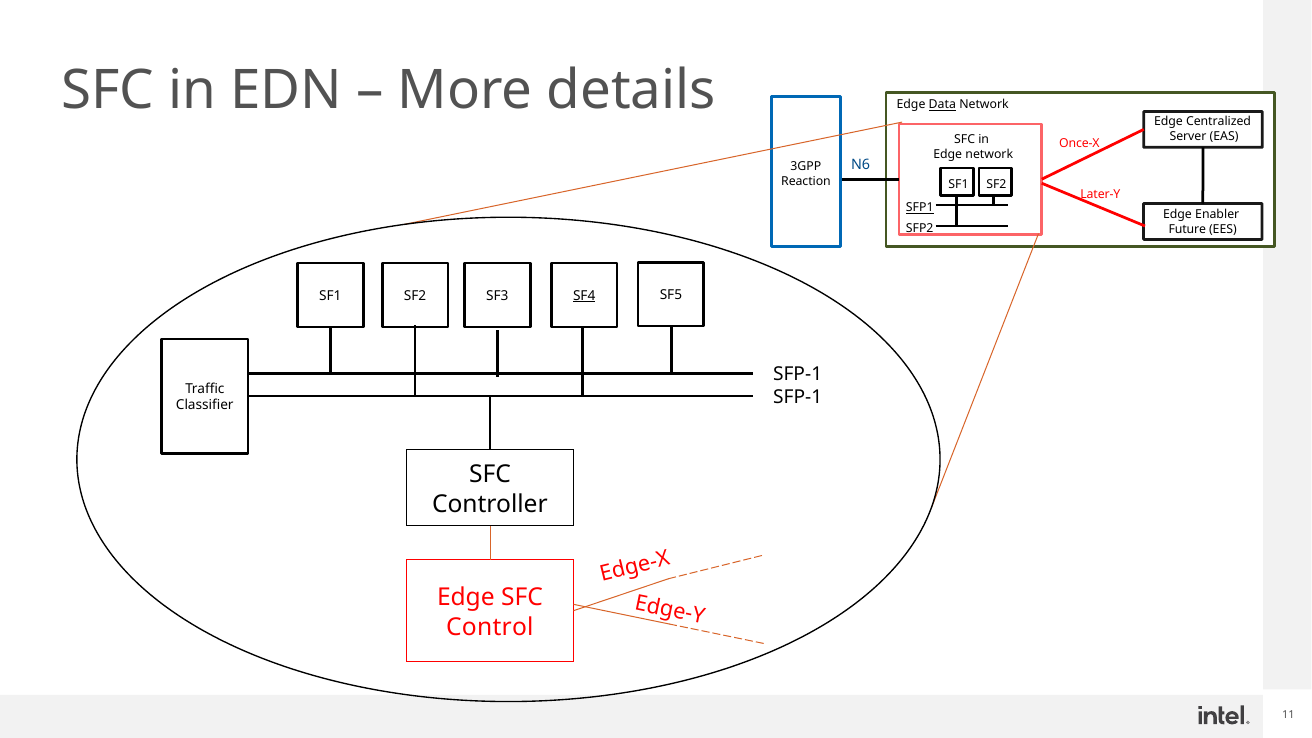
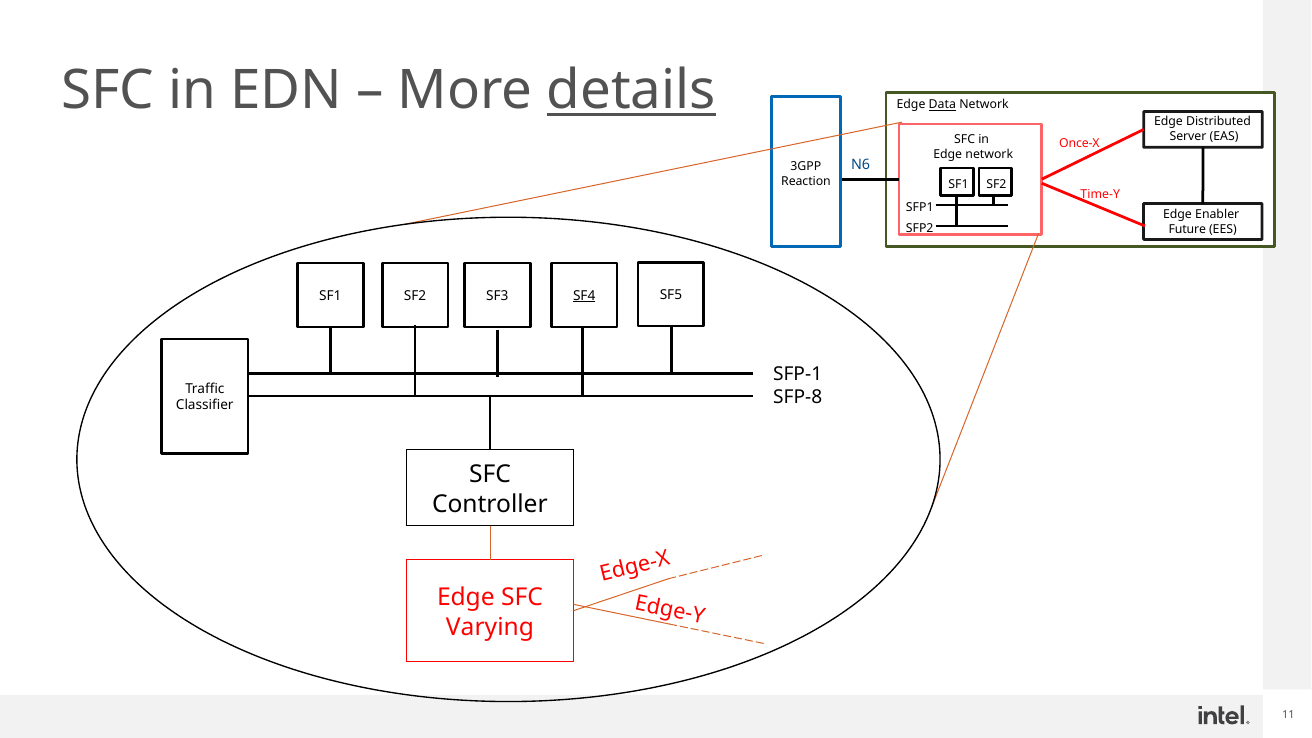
details underline: none -> present
Centralized: Centralized -> Distributed
Later-Y: Later-Y -> Time-Y
SFP1 underline: present -> none
SFP-1 at (798, 397): SFP-1 -> SFP-8
Control: Control -> Varying
